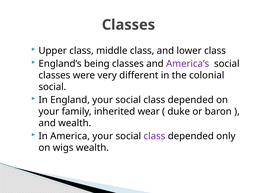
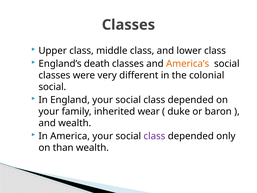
being: being -> death
America’s colour: purple -> orange
wigs: wigs -> than
